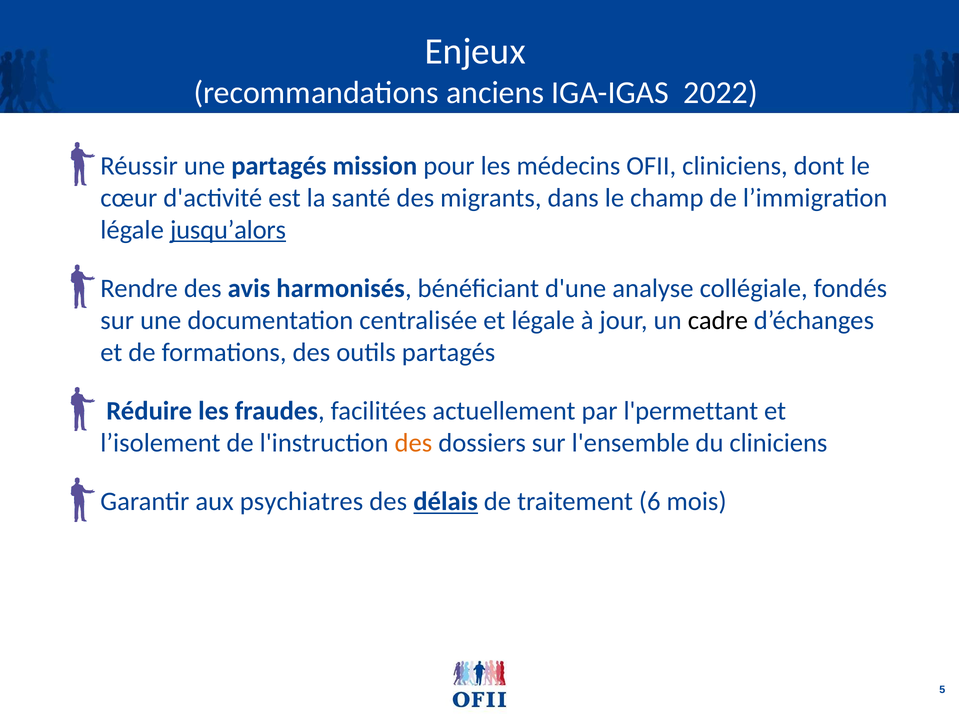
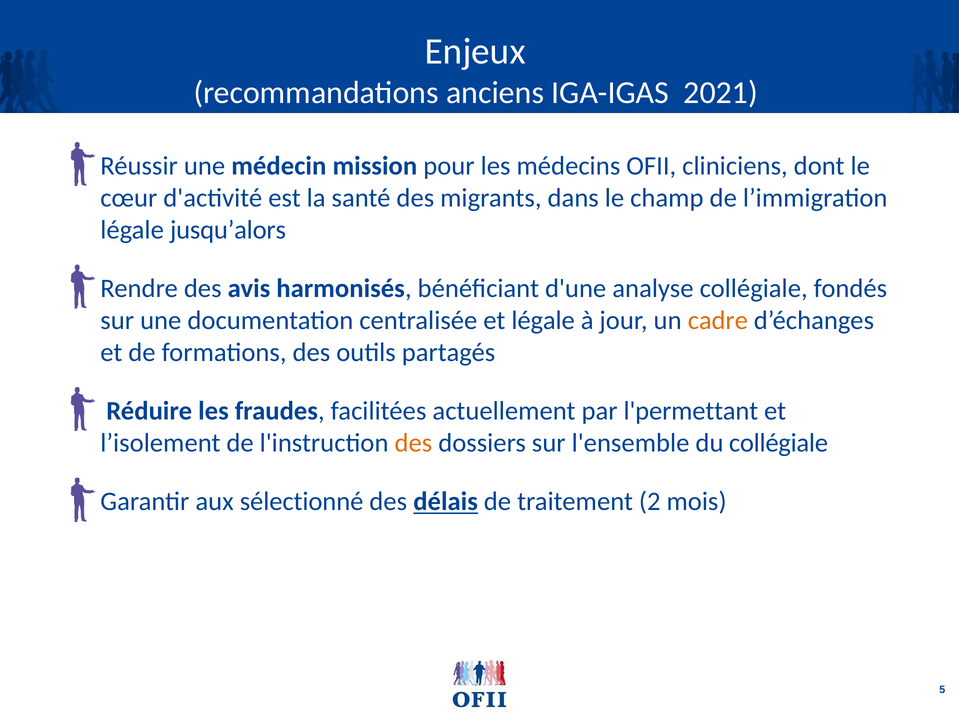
2022: 2022 -> 2021
une partagés: partagés -> médecin
jusqu’alors underline: present -> none
cadre colour: black -> orange
du cliniciens: cliniciens -> collégiale
psychiatres: psychiatres -> sélectionné
6: 6 -> 2
